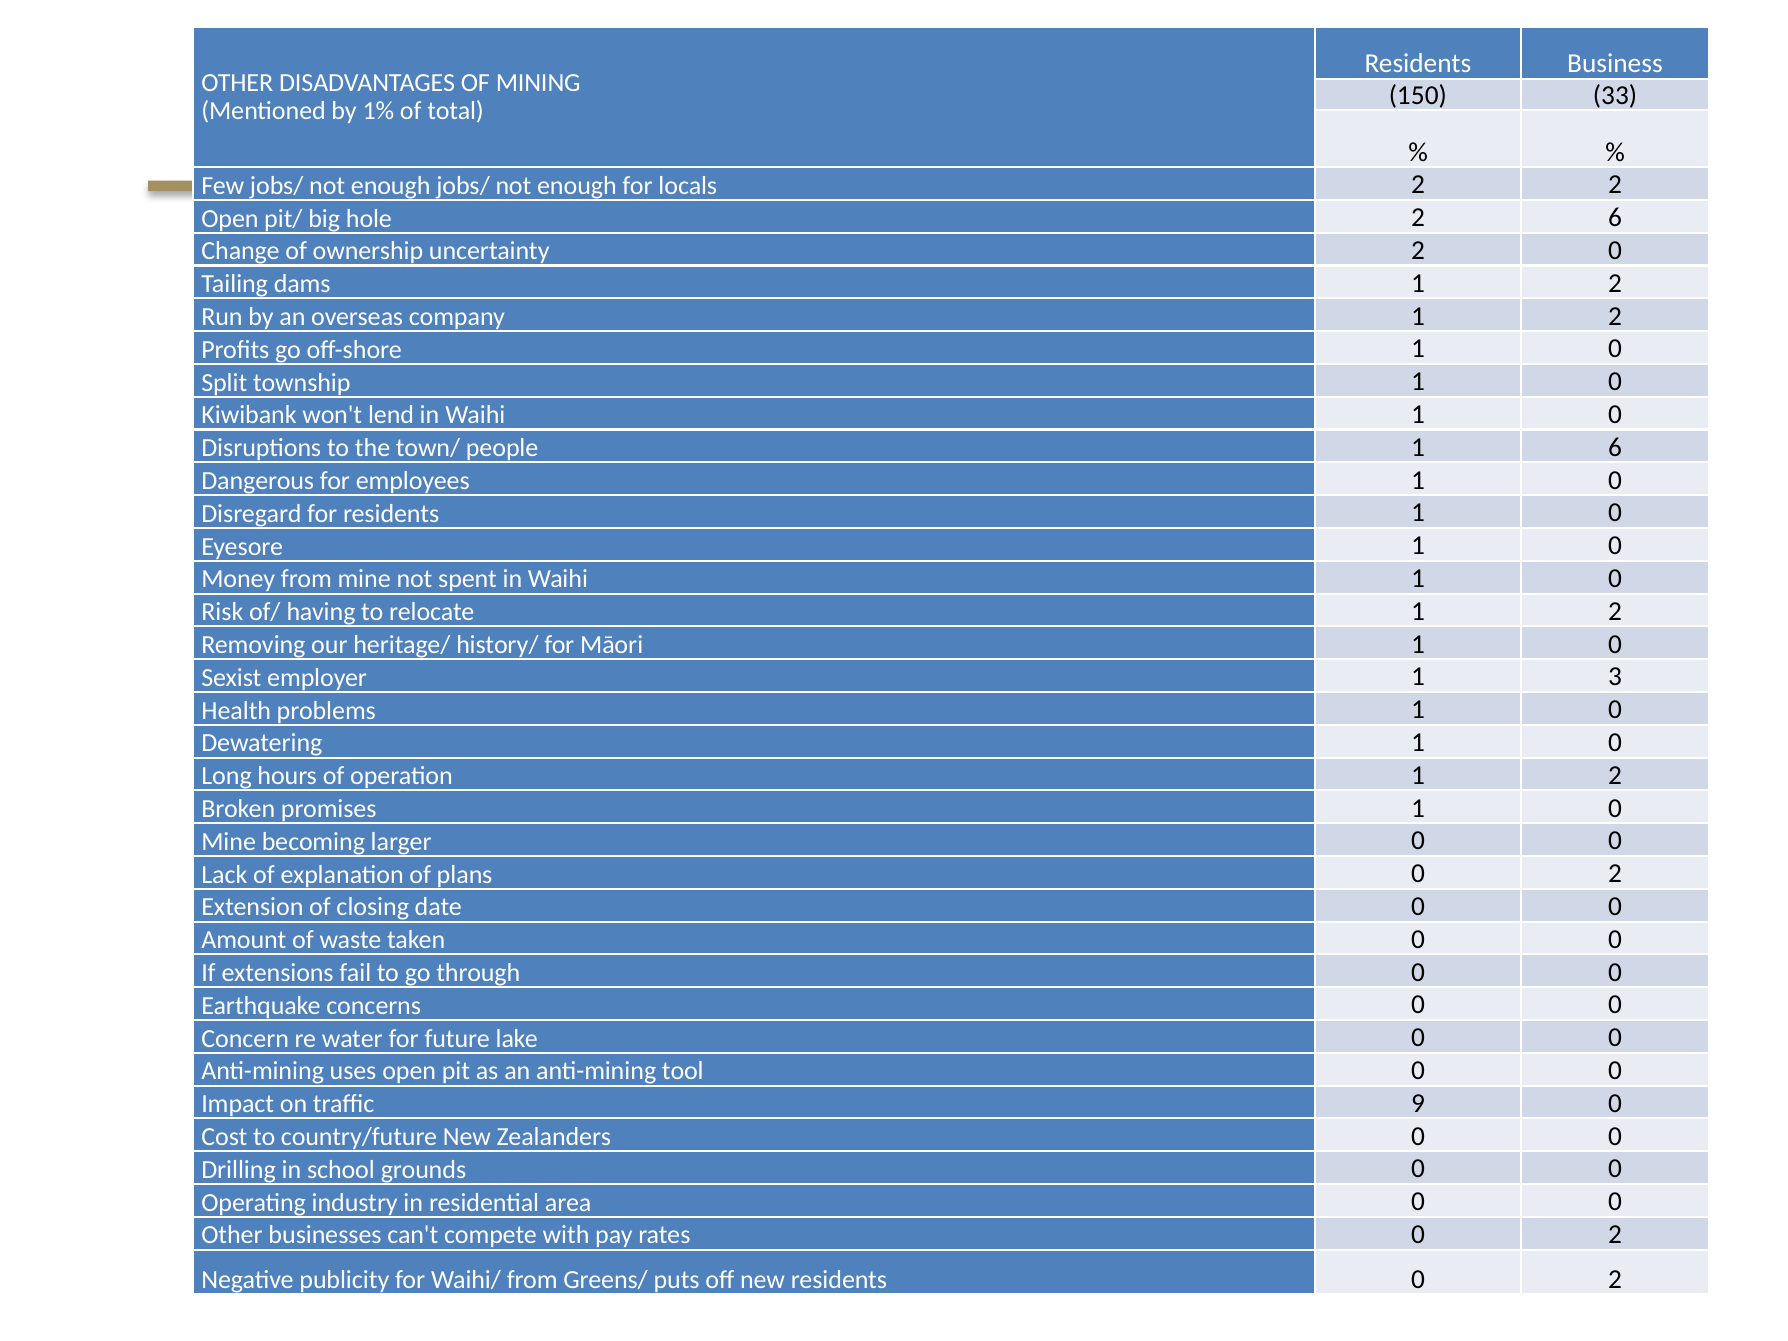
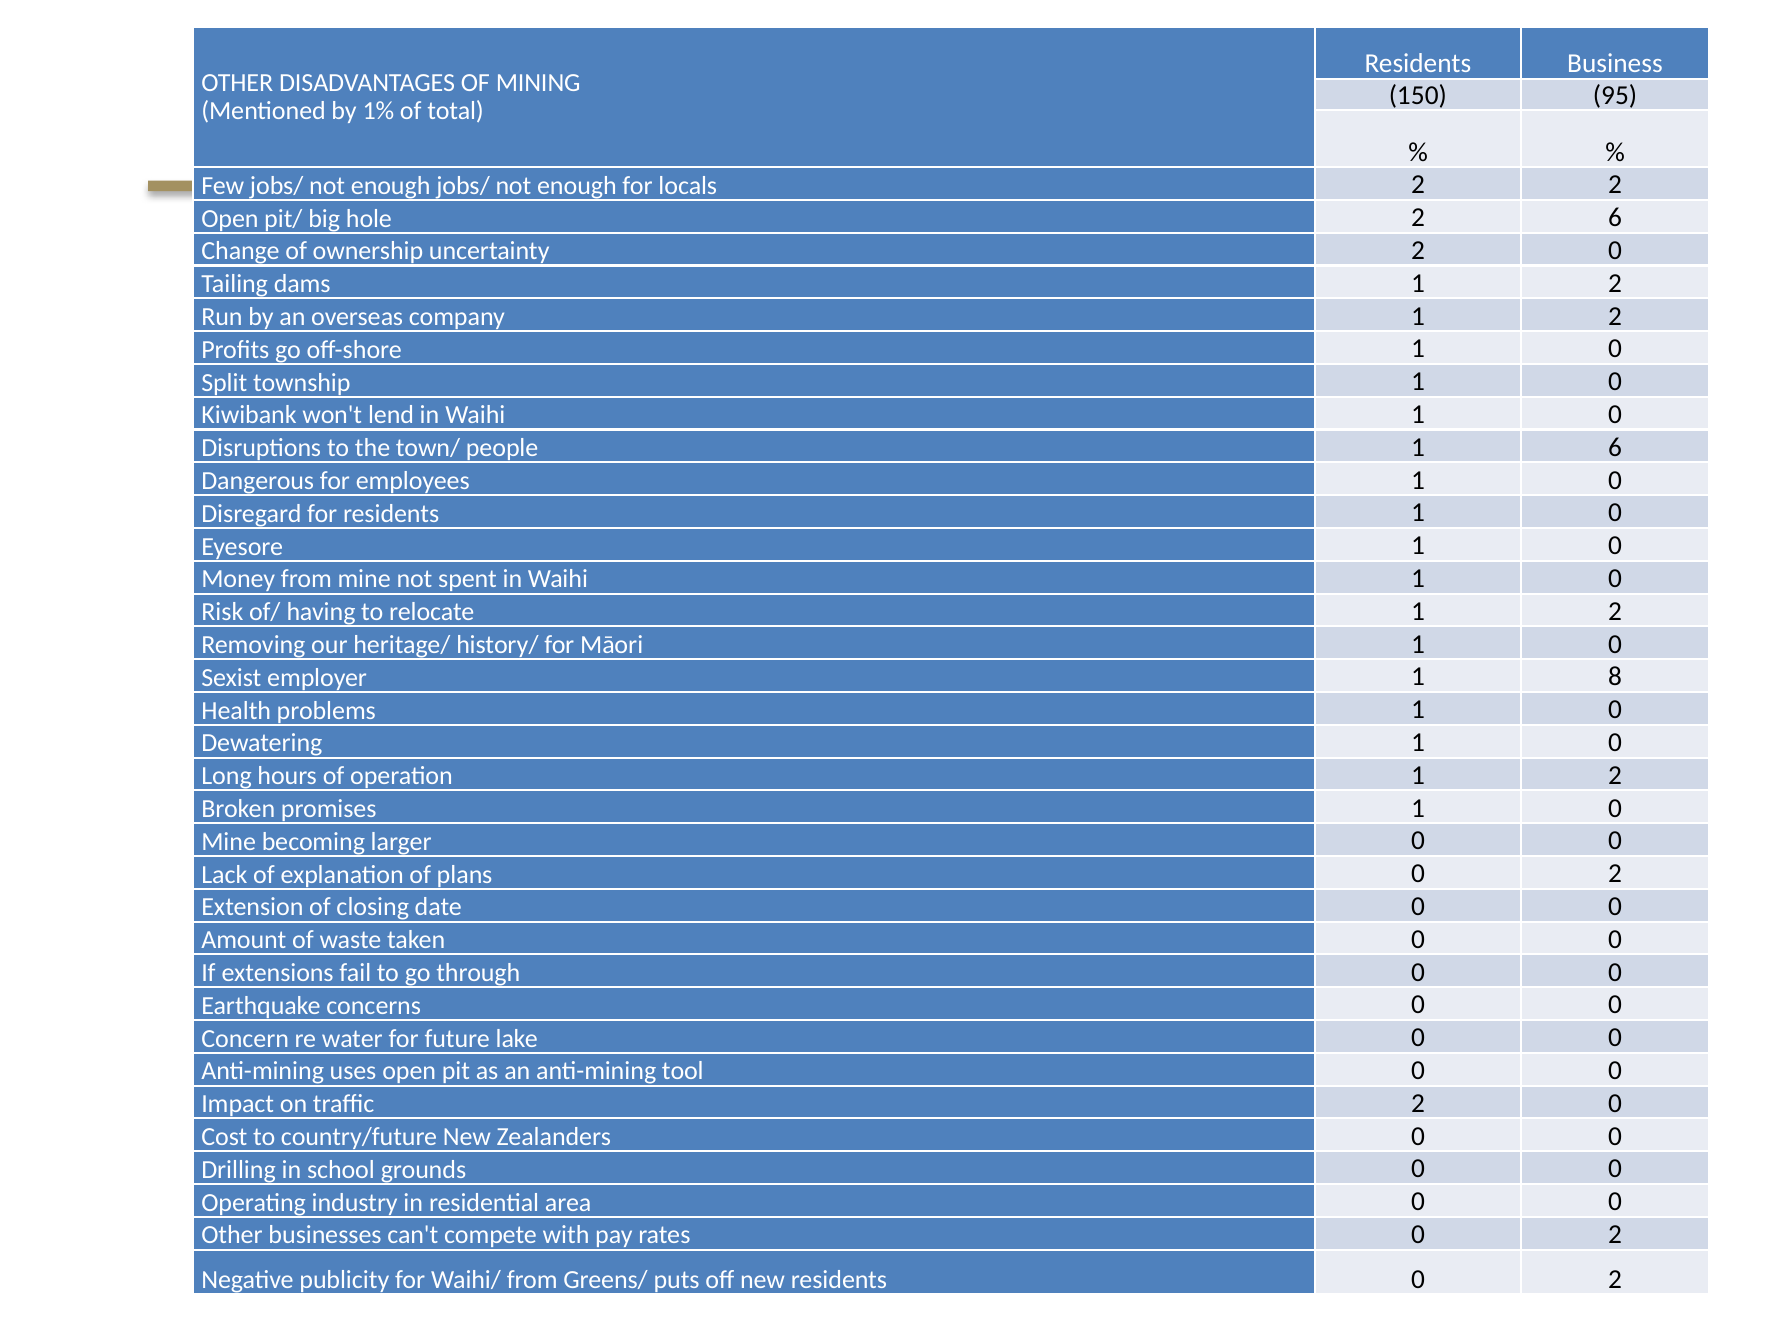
33: 33 -> 95
3: 3 -> 8
traffic 9: 9 -> 2
